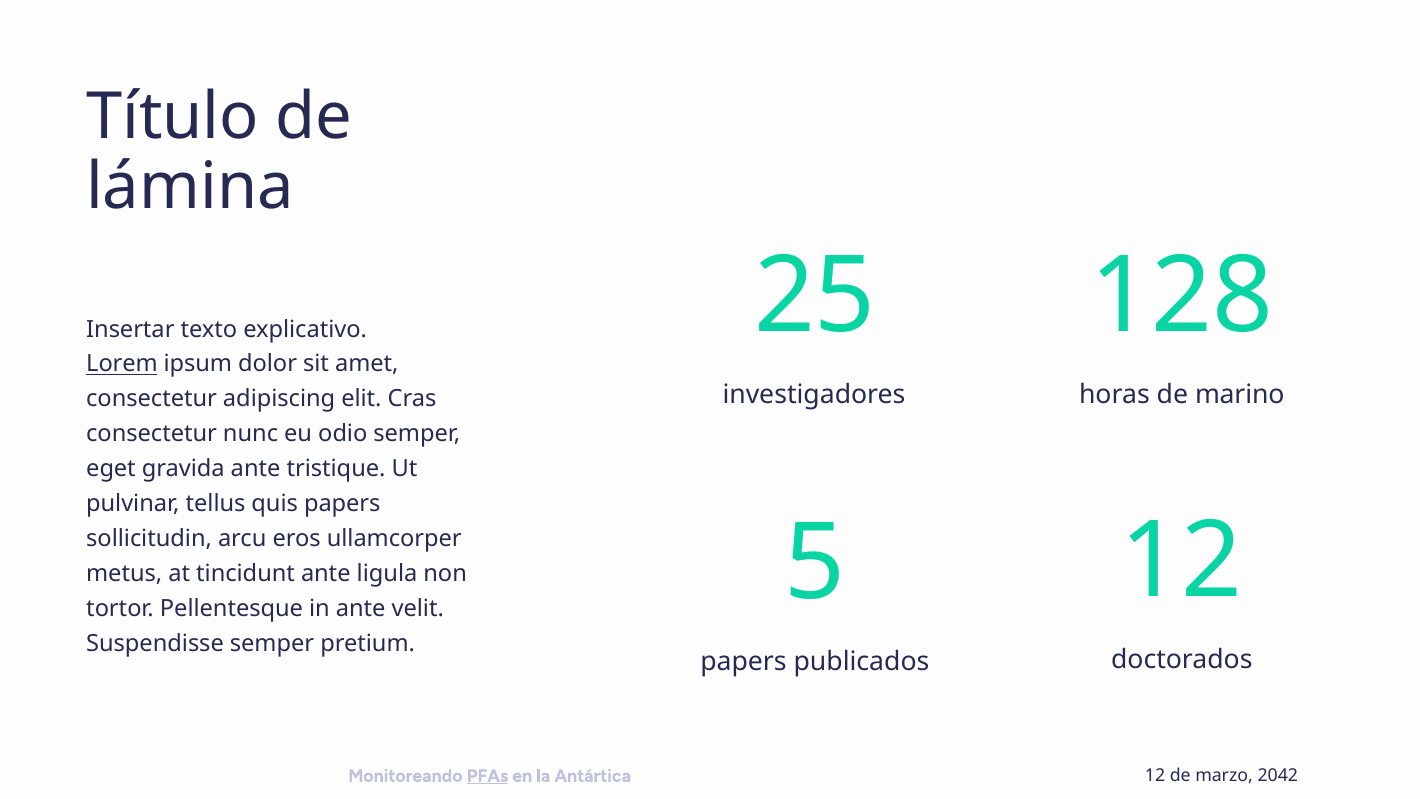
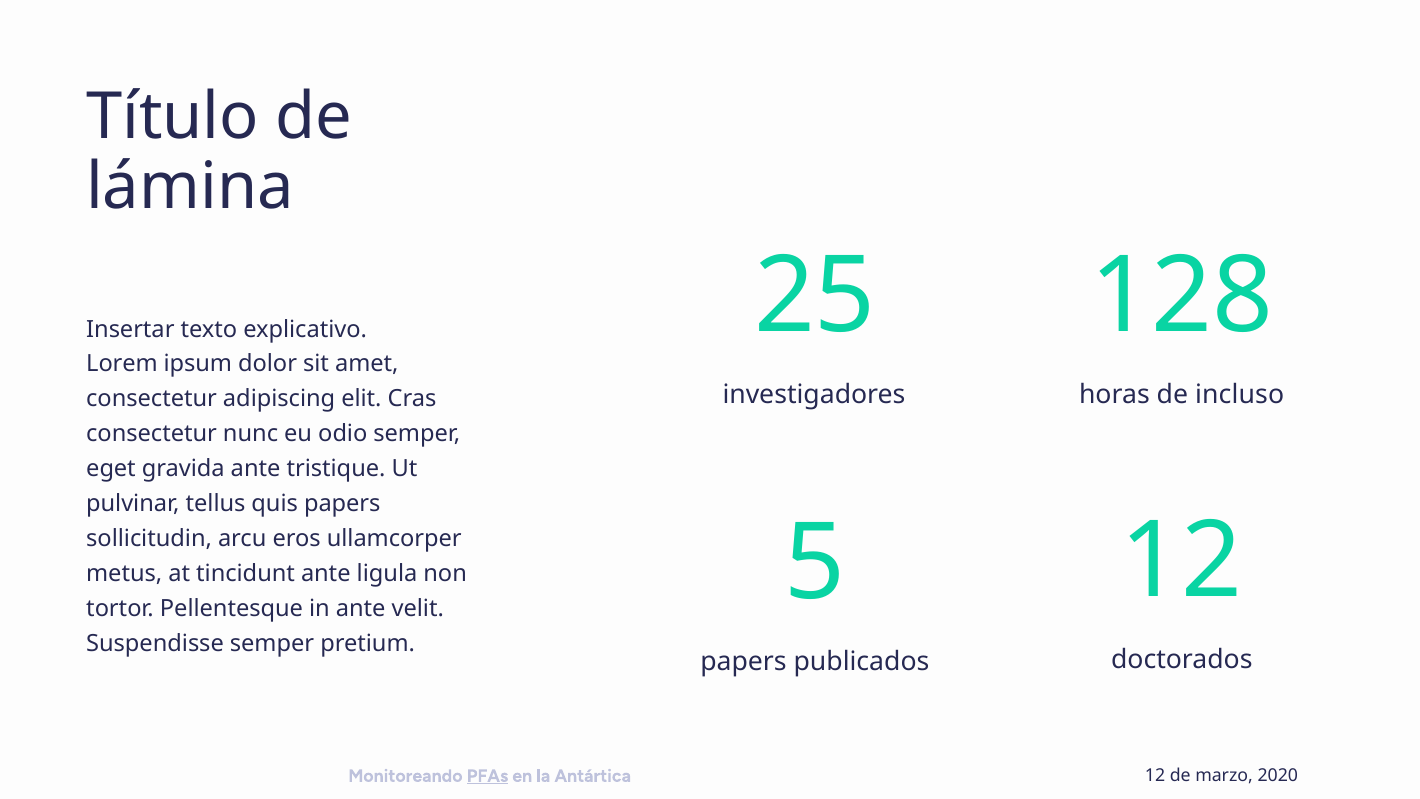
Lorem underline: present -> none
marino: marino -> incluso
2042: 2042 -> 2020
